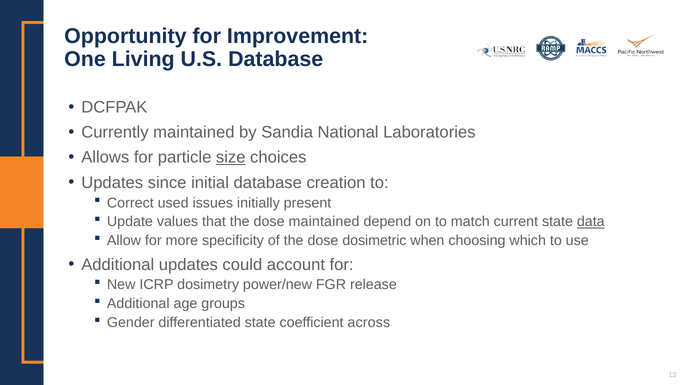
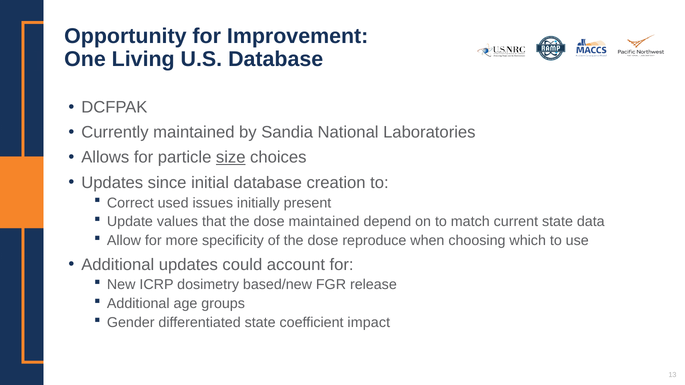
data underline: present -> none
dosimetric: dosimetric -> reproduce
power/new: power/new -> based/new
across: across -> impact
